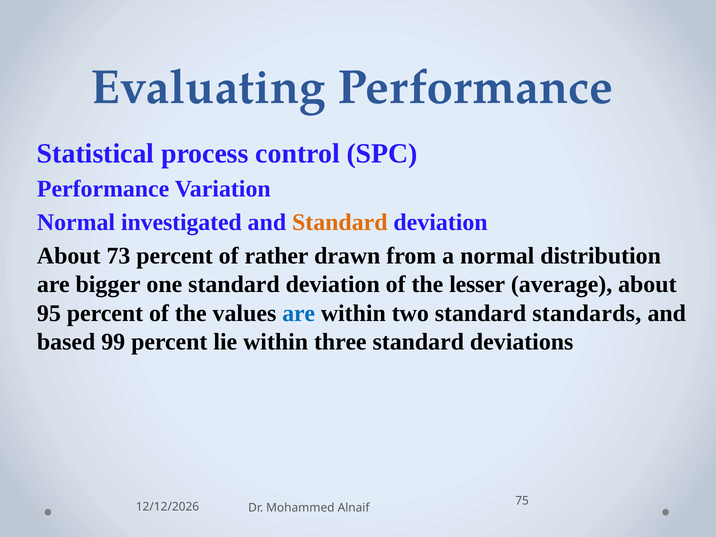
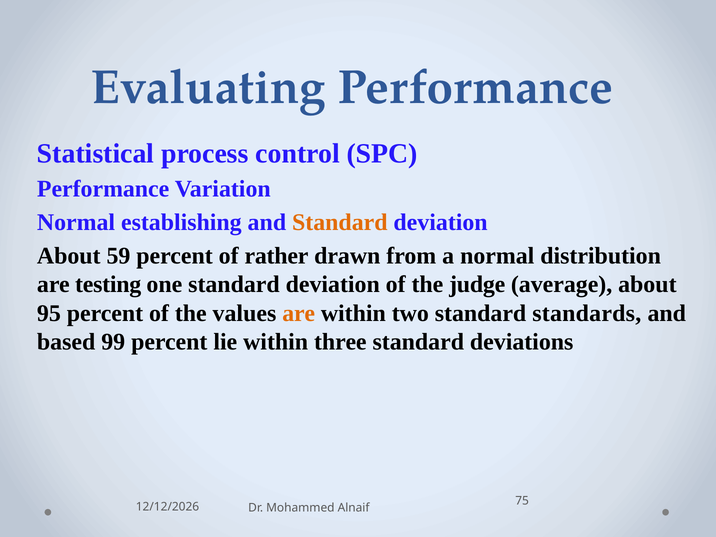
investigated: investigated -> establishing
73: 73 -> 59
bigger: bigger -> testing
lesser: lesser -> judge
are at (299, 313) colour: blue -> orange
